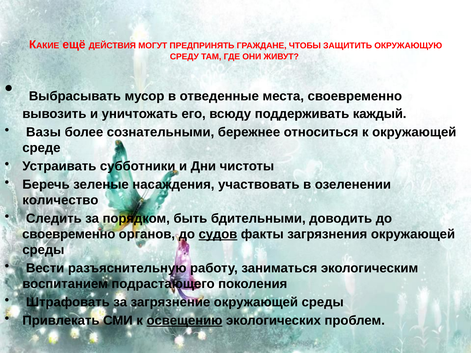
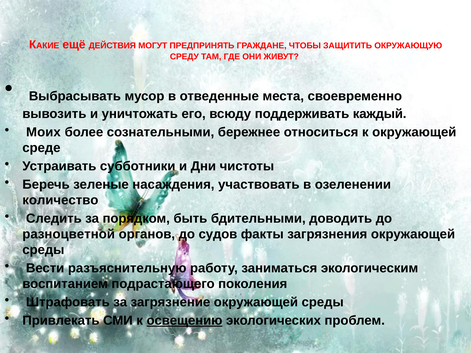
Вазы: Вазы -> Моих
своевременно at (69, 234): своевременно -> разноцветной
судов underline: present -> none
